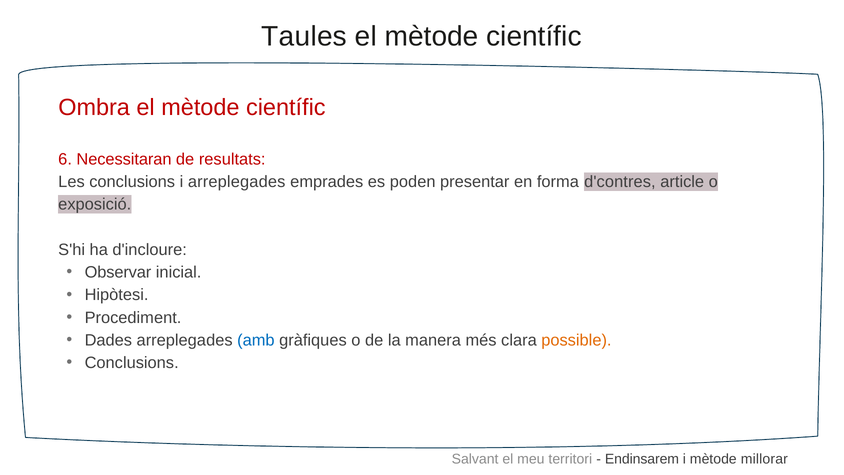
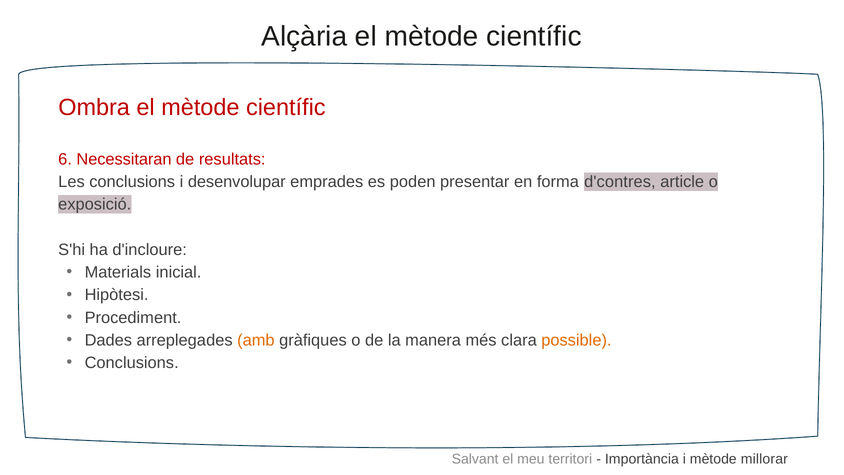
Taules: Taules -> Alçària
i arreplegades: arreplegades -> desenvolupar
Observar: Observar -> Materials
amb colour: blue -> orange
Endinsarem: Endinsarem -> Importància
